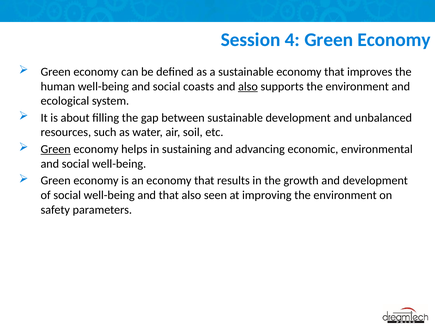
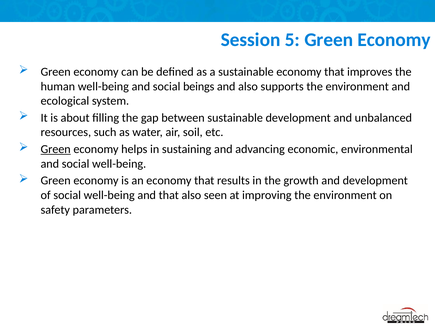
4: 4 -> 5
coasts: coasts -> beings
also at (248, 86) underline: present -> none
